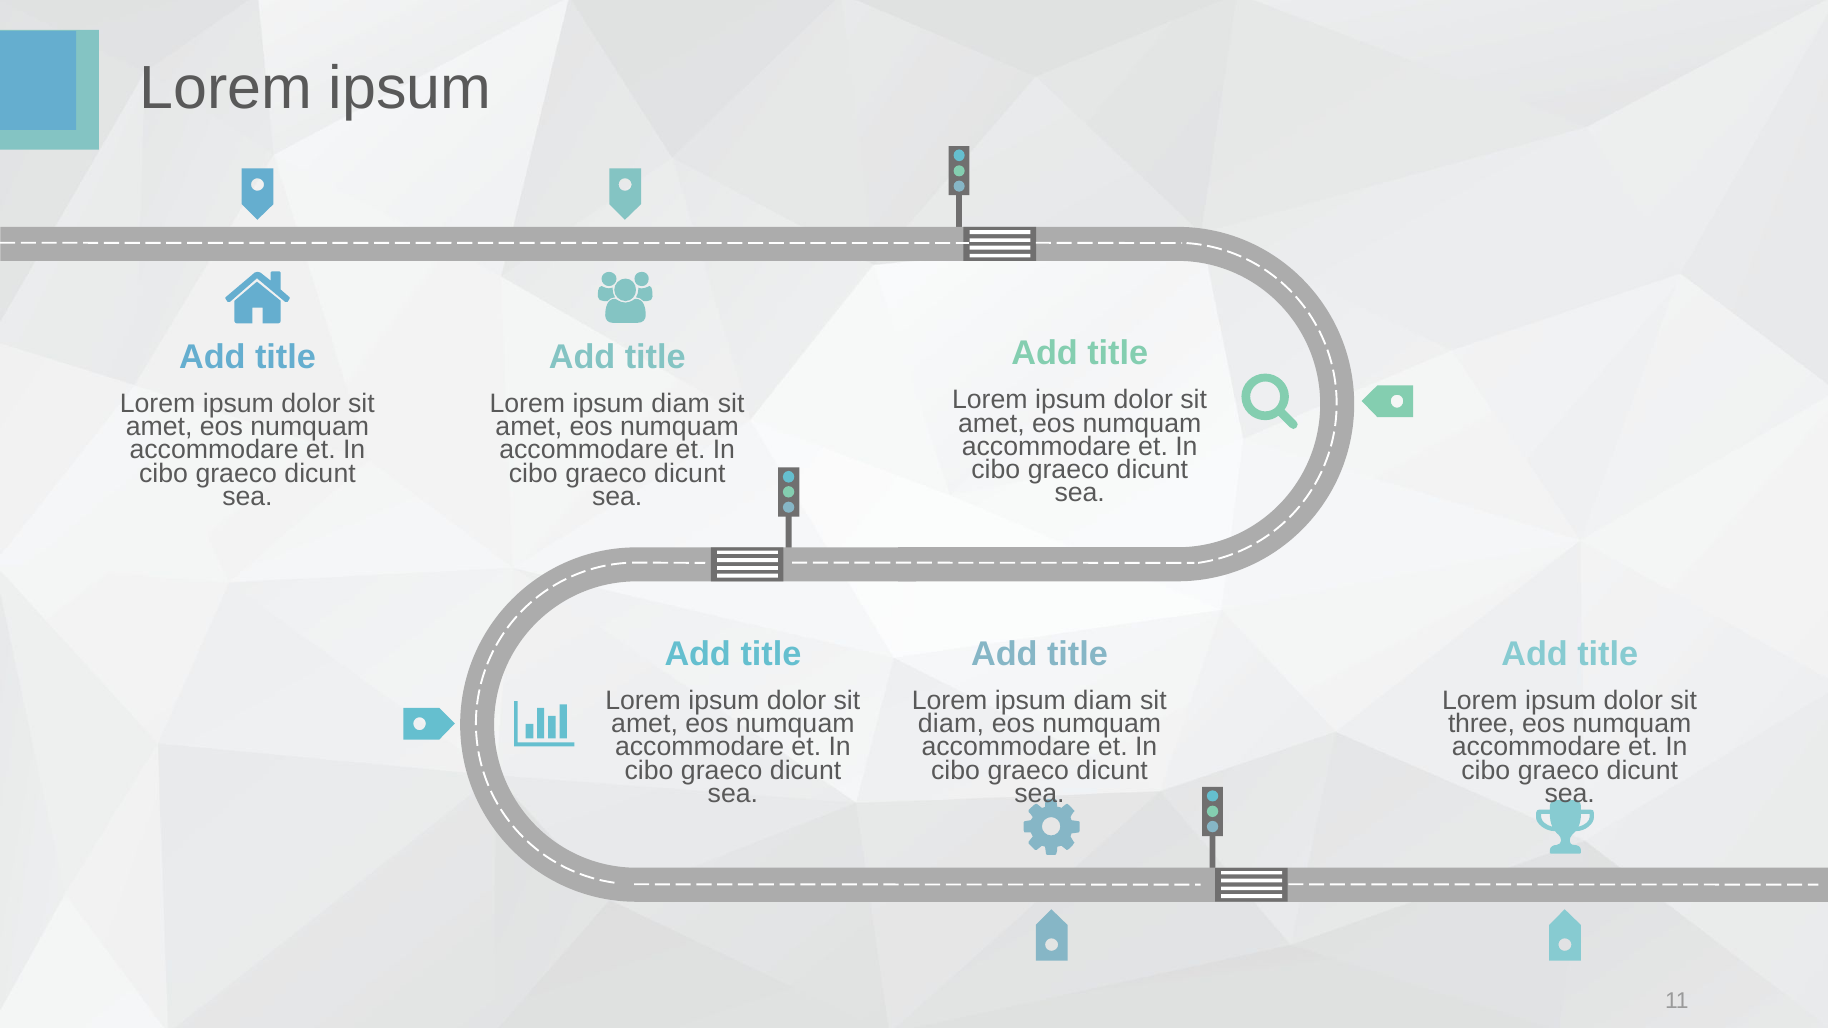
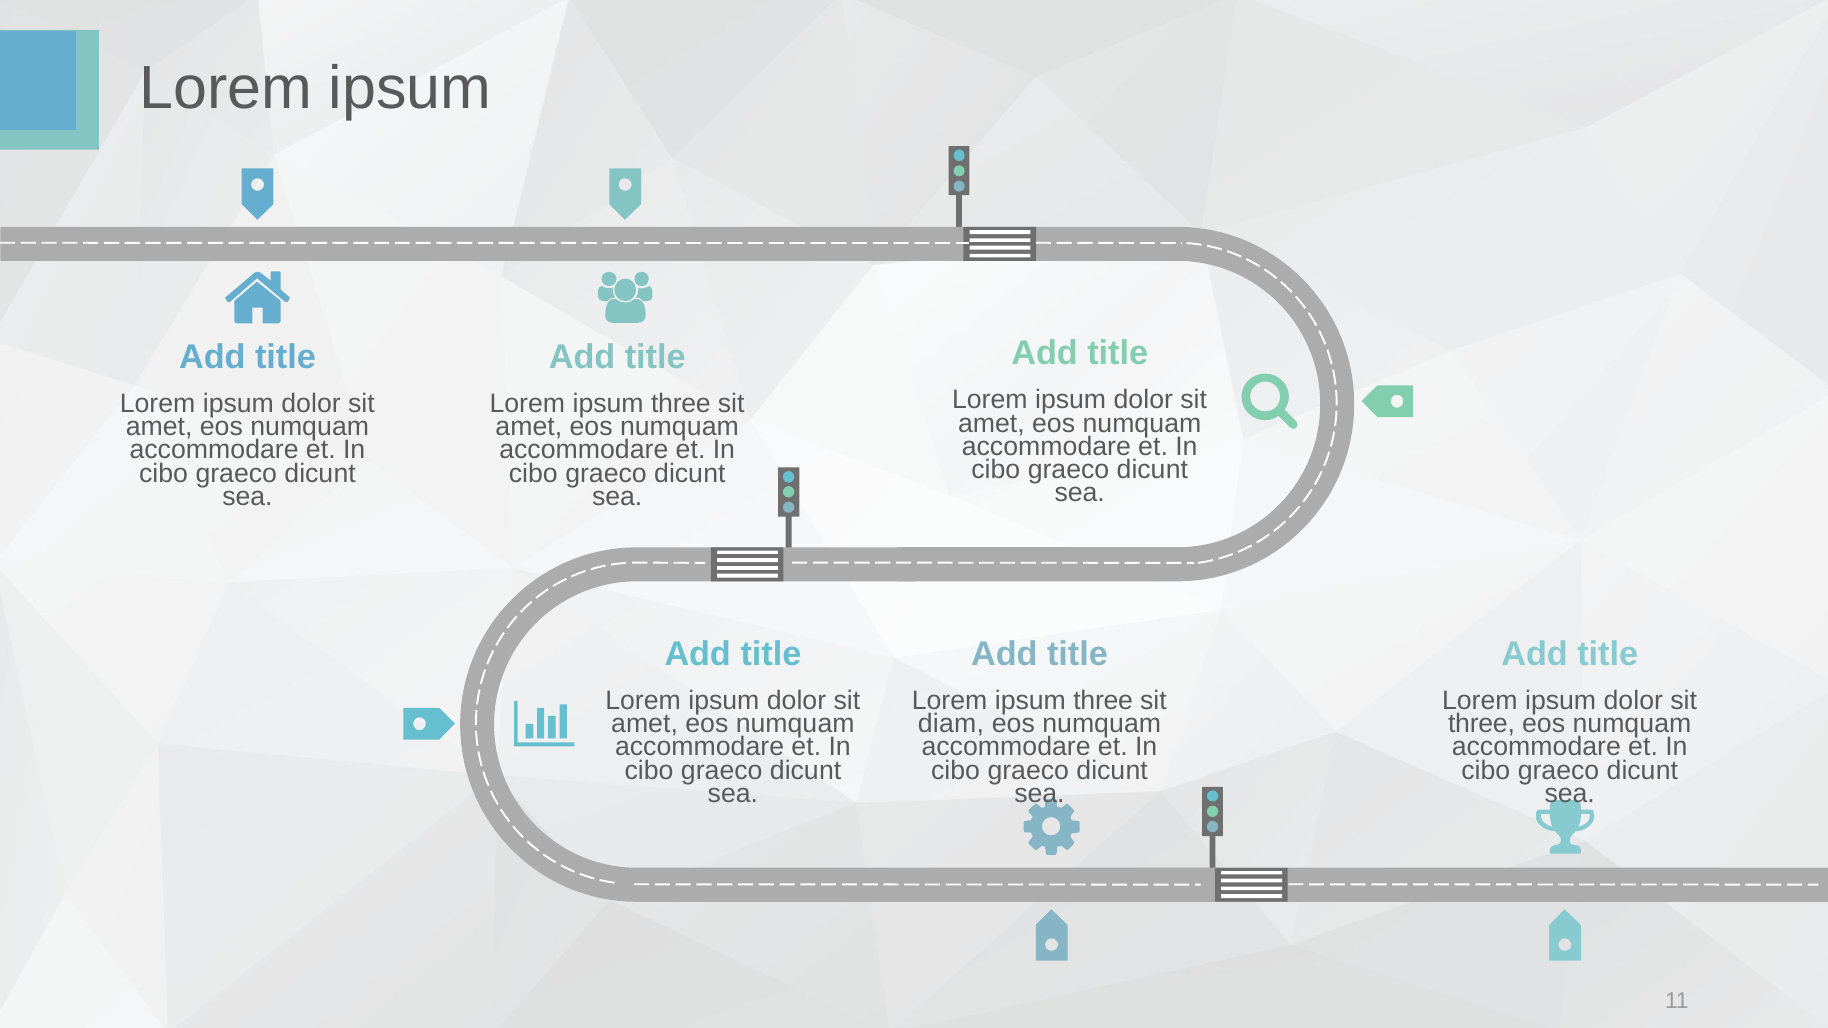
diam at (681, 404): diam -> three
diam at (1103, 701): diam -> three
